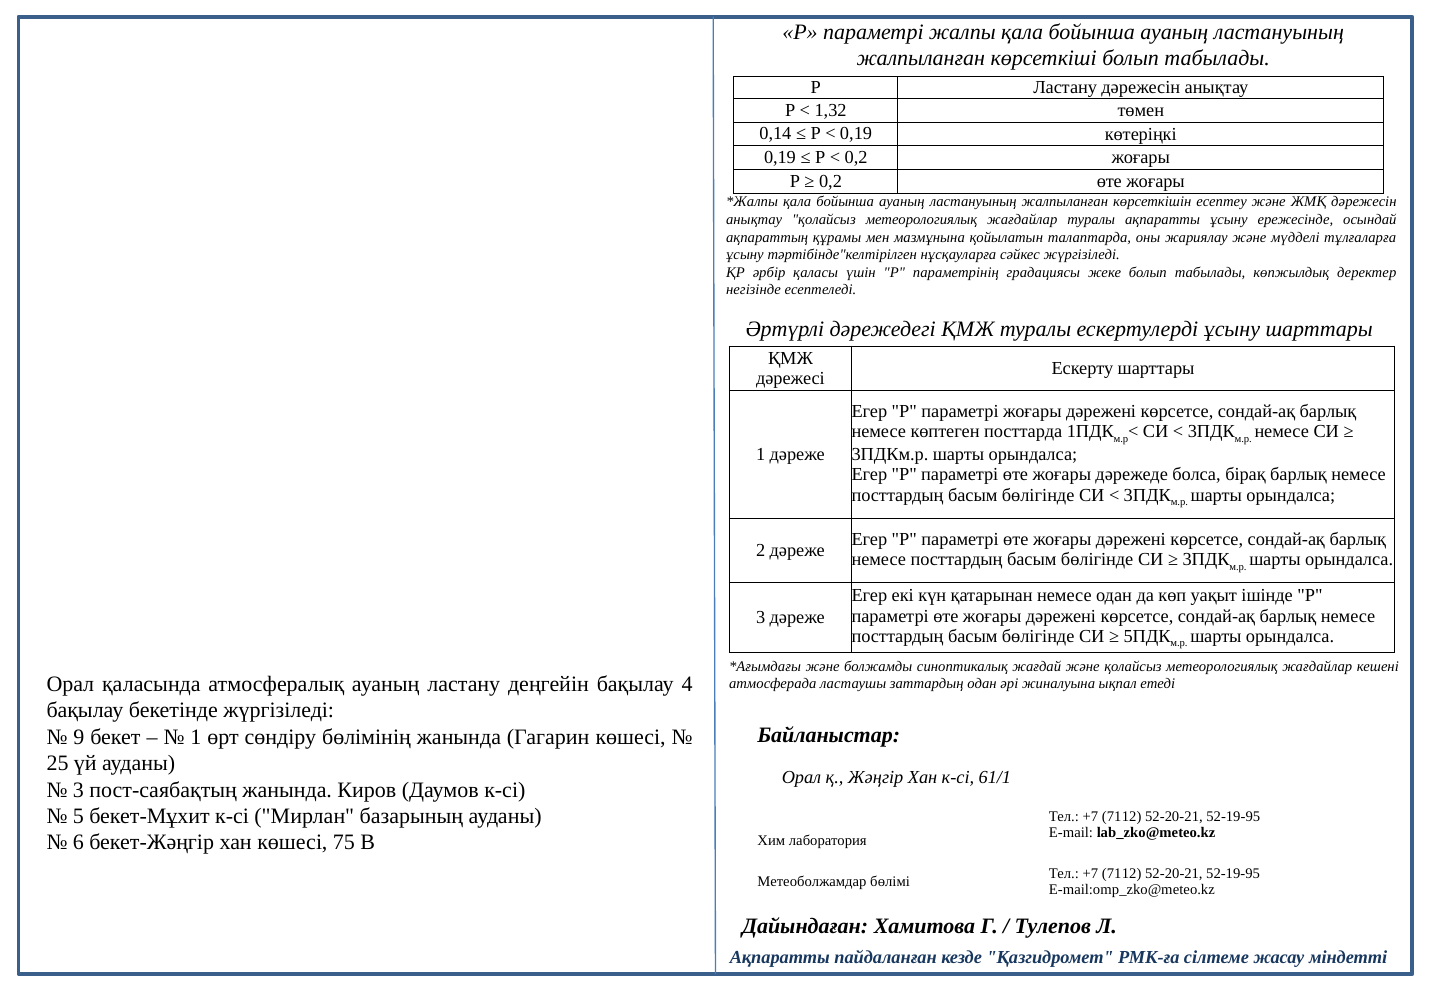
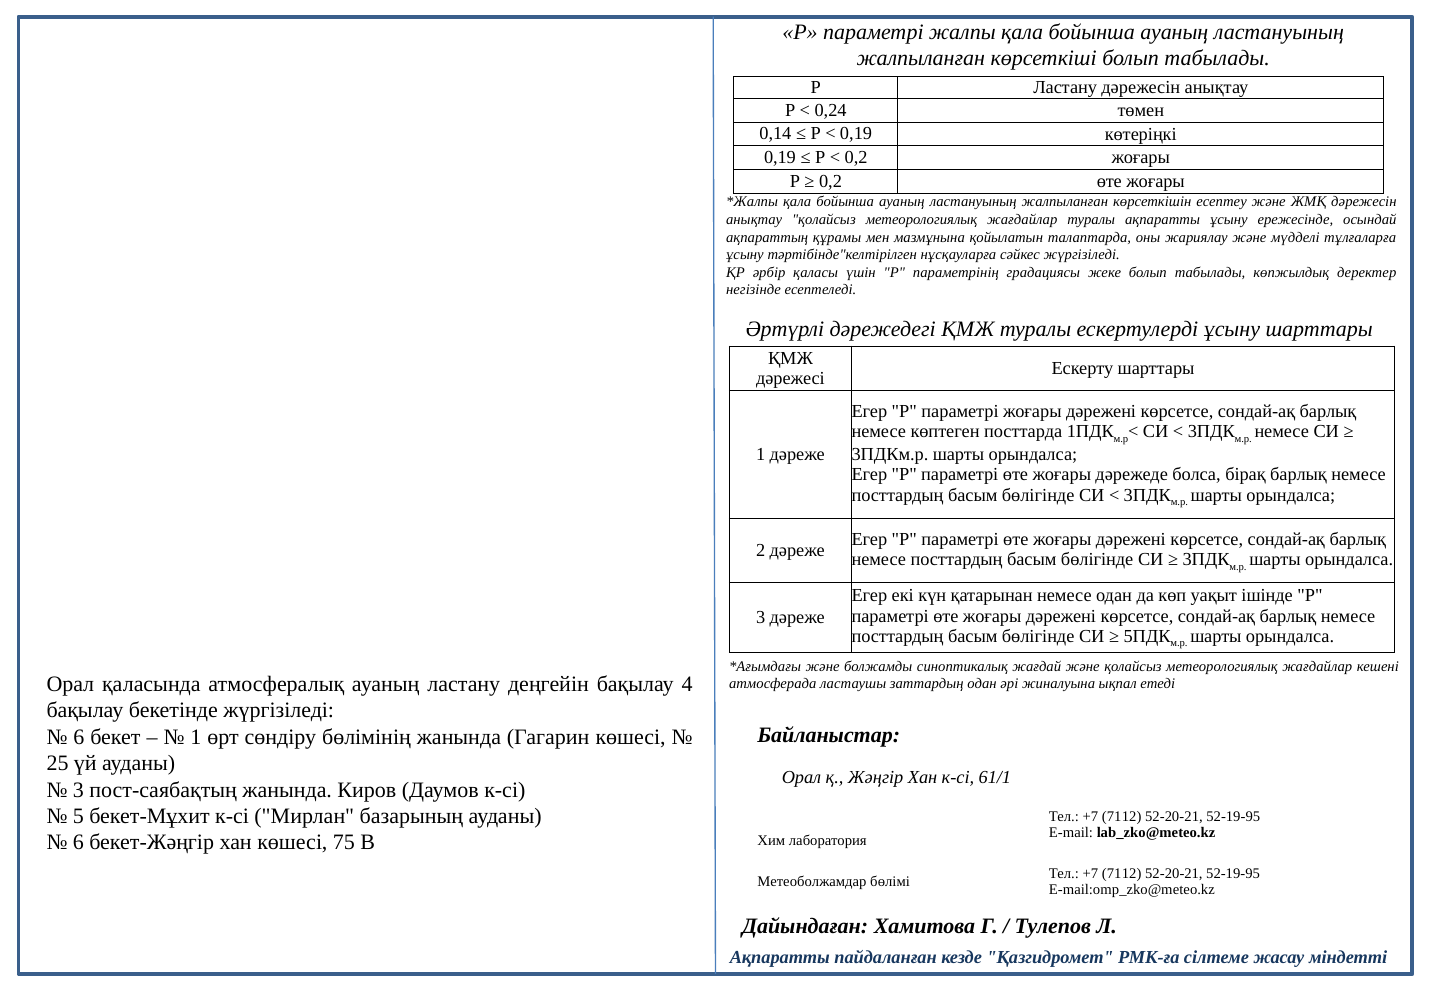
1,32: 1,32 -> 0,24
9 at (79, 737): 9 -> 6
